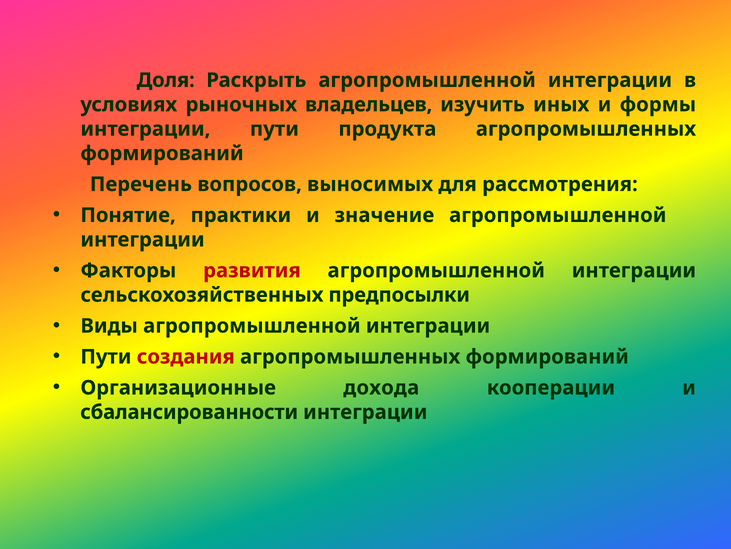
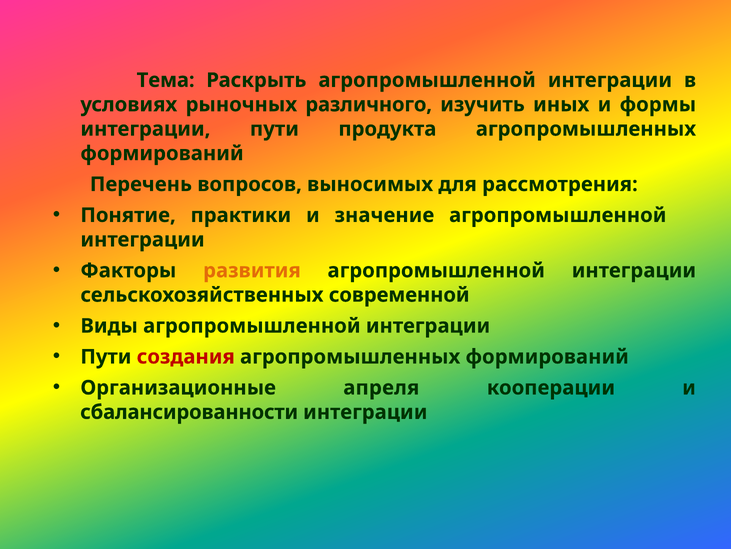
Доля: Доля -> Тема
владельцев: владельцев -> различного
развития colour: red -> orange
предпосылки: предпосылки -> современной
дохода: дохода -> апреля
